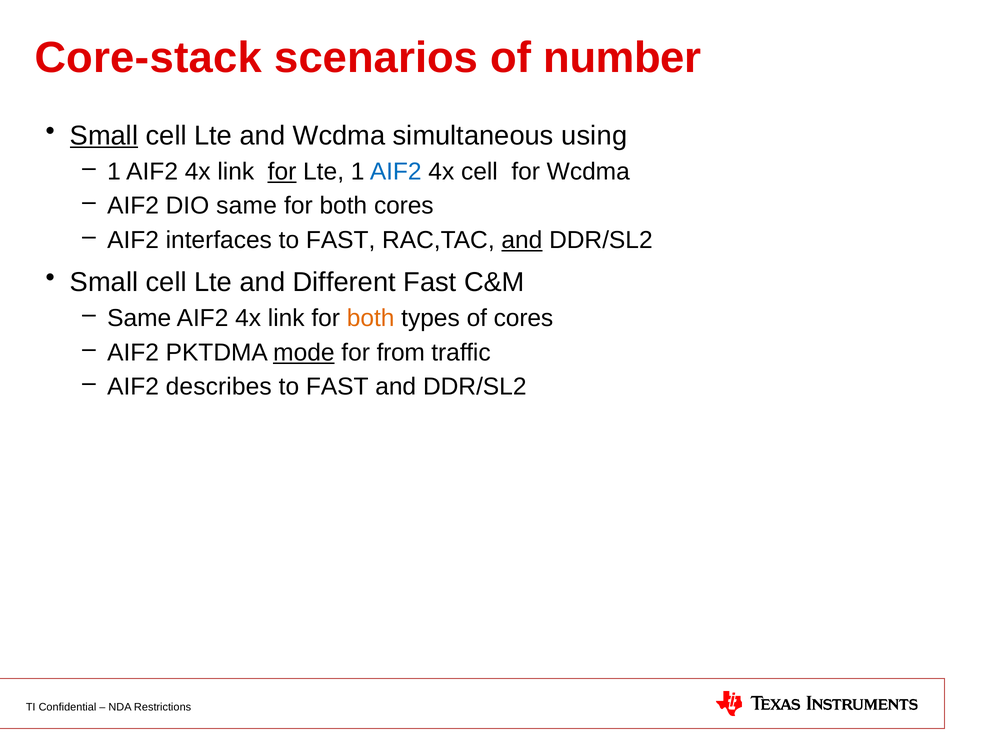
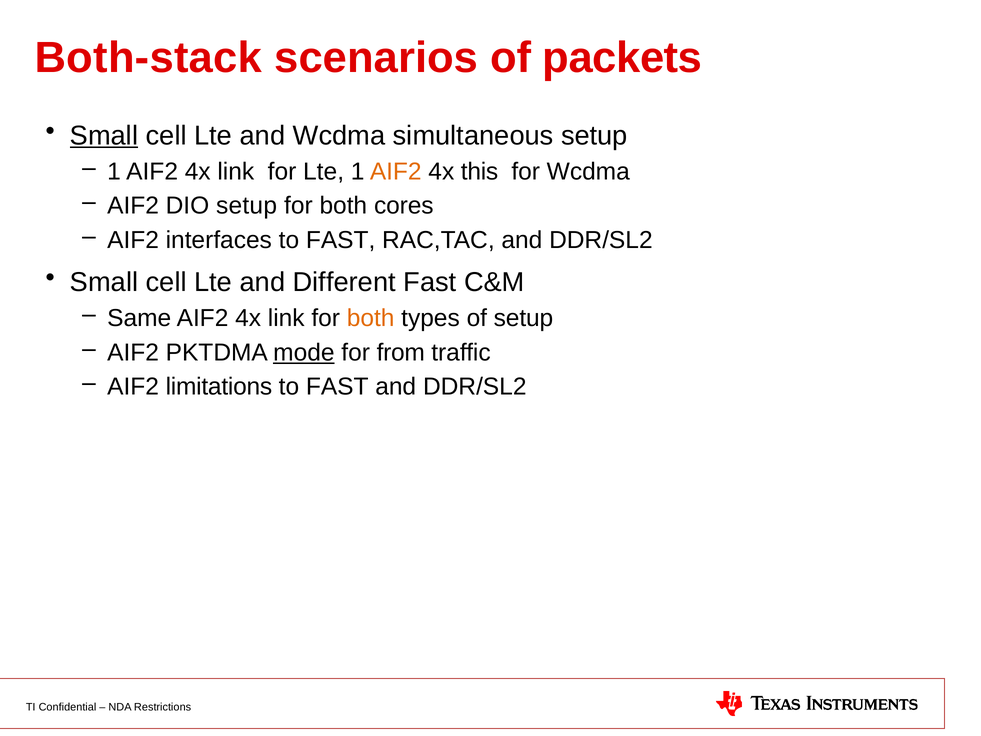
Core-stack: Core-stack -> Both-stack
number: number -> packets
simultaneous using: using -> setup
for at (282, 171) underline: present -> none
AIF2 at (396, 171) colour: blue -> orange
4x cell: cell -> this
DIO same: same -> setup
and at (522, 240) underline: present -> none
of cores: cores -> setup
describes: describes -> limitations
